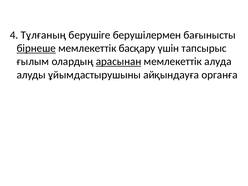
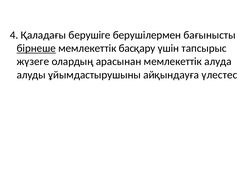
Тұлғаның: Тұлғаның -> Қаладағы
ғылым: ғылым -> жүзеге
арасынан underline: present -> none
органға: органға -> үлестес
